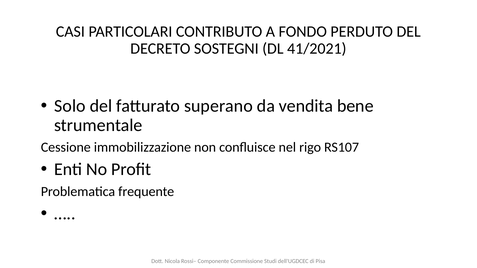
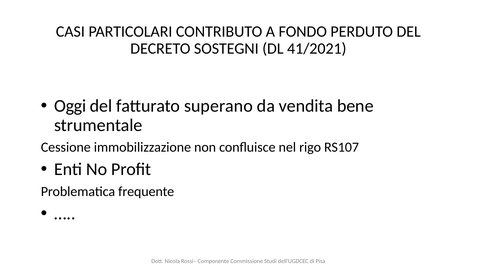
Solo: Solo -> Oggi
